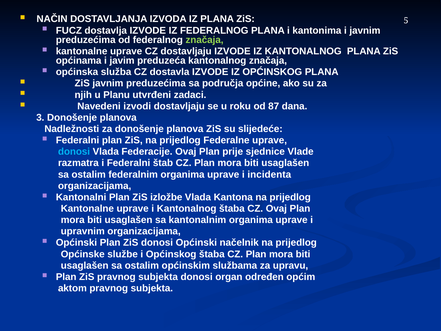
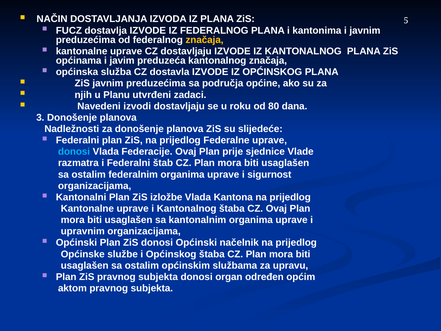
značaja at (205, 40) colour: light green -> yellow
87: 87 -> 80
incidenta: incidenta -> sigurnost
